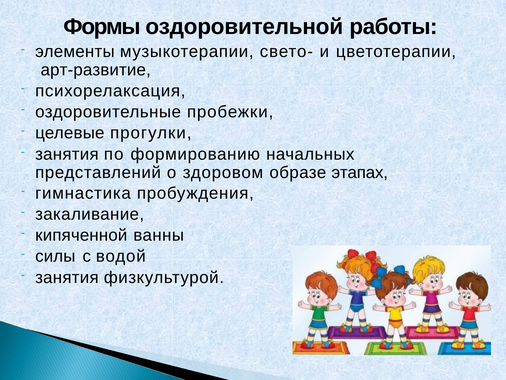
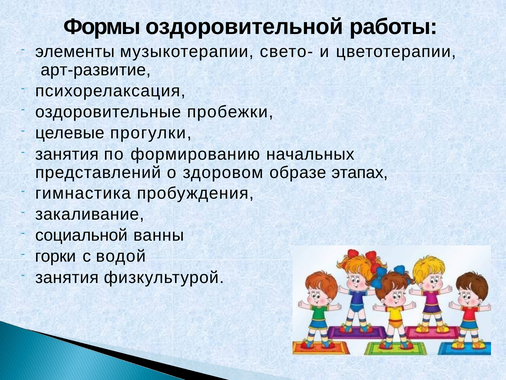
кипяченной: кипяченной -> социальной
силы: силы -> горки
